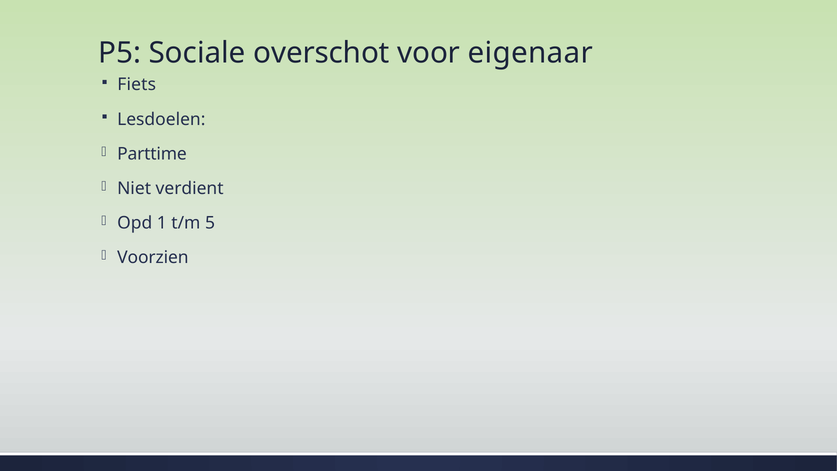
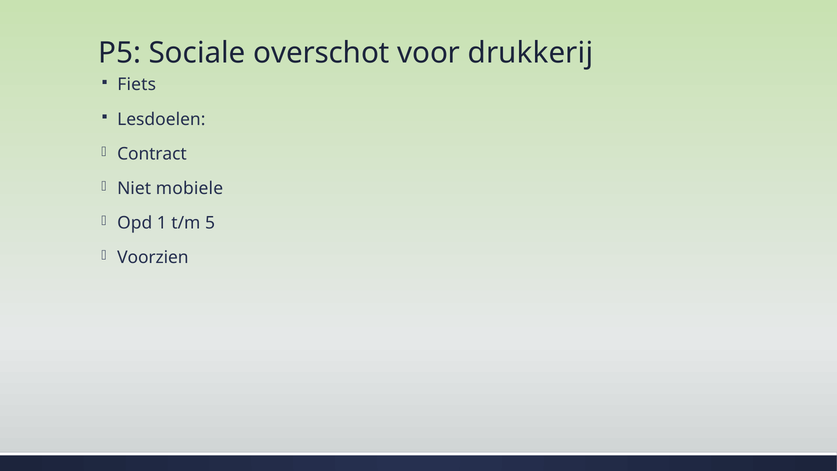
eigenaar: eigenaar -> drukkerij
Parttime: Parttime -> Contract
verdient: verdient -> mobiele
